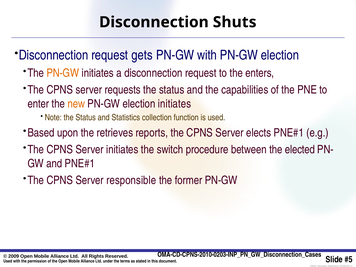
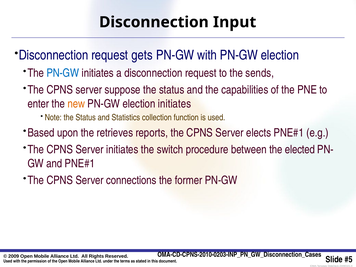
Shuts: Shuts -> Input
PN-GW at (63, 73) colour: orange -> blue
enters: enters -> sends
requests: requests -> suppose
responsible: responsible -> connections
